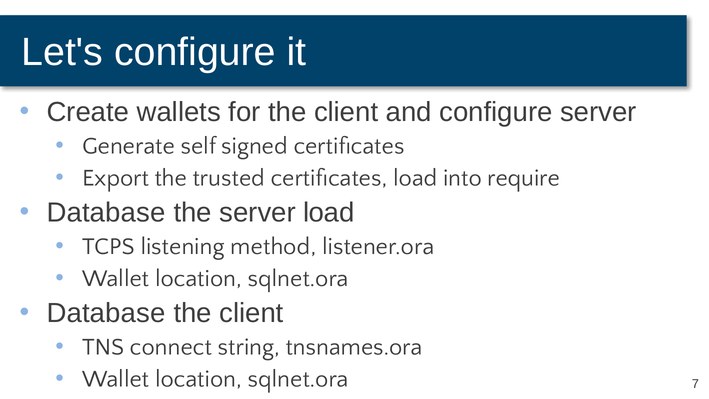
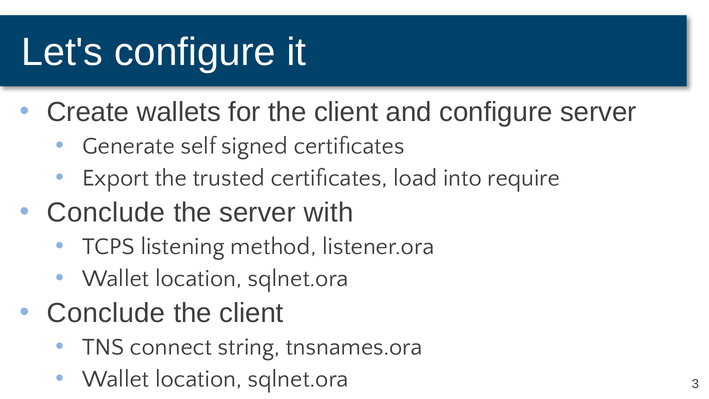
Database at (106, 213): Database -> Conclude
server load: load -> with
Database at (106, 313): Database -> Conclude
7: 7 -> 3
